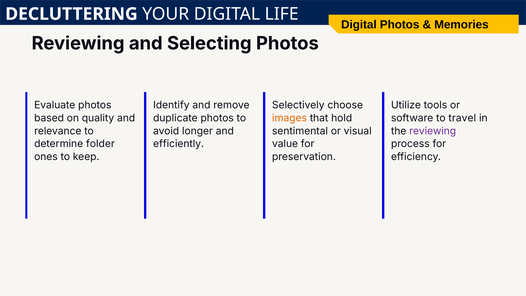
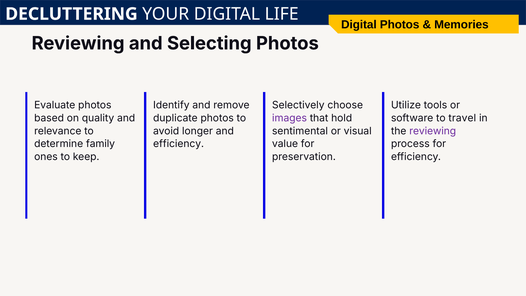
images colour: orange -> purple
folder: folder -> family
efficiently at (179, 144): efficiently -> efficiency
